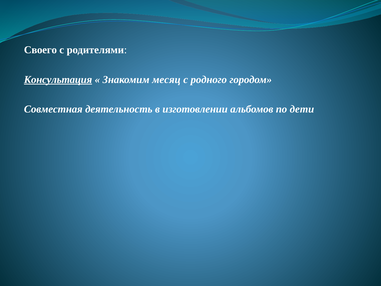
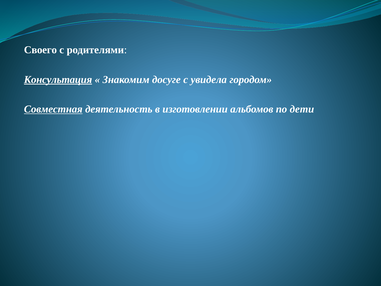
месяц: месяц -> досуге
родного: родного -> увидела
Совместная underline: none -> present
